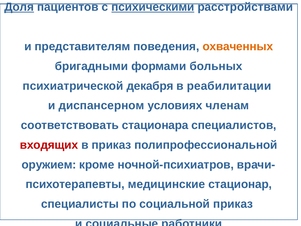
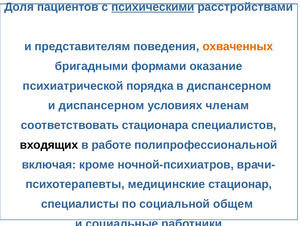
Доля underline: present -> none
больных: больных -> оказание
декабря: декабря -> порядка
в реабилитации: реабилитации -> диспансерном
входящих colour: red -> black
в приказ: приказ -> работе
оружием: оружием -> включая
социальной приказ: приказ -> общем
